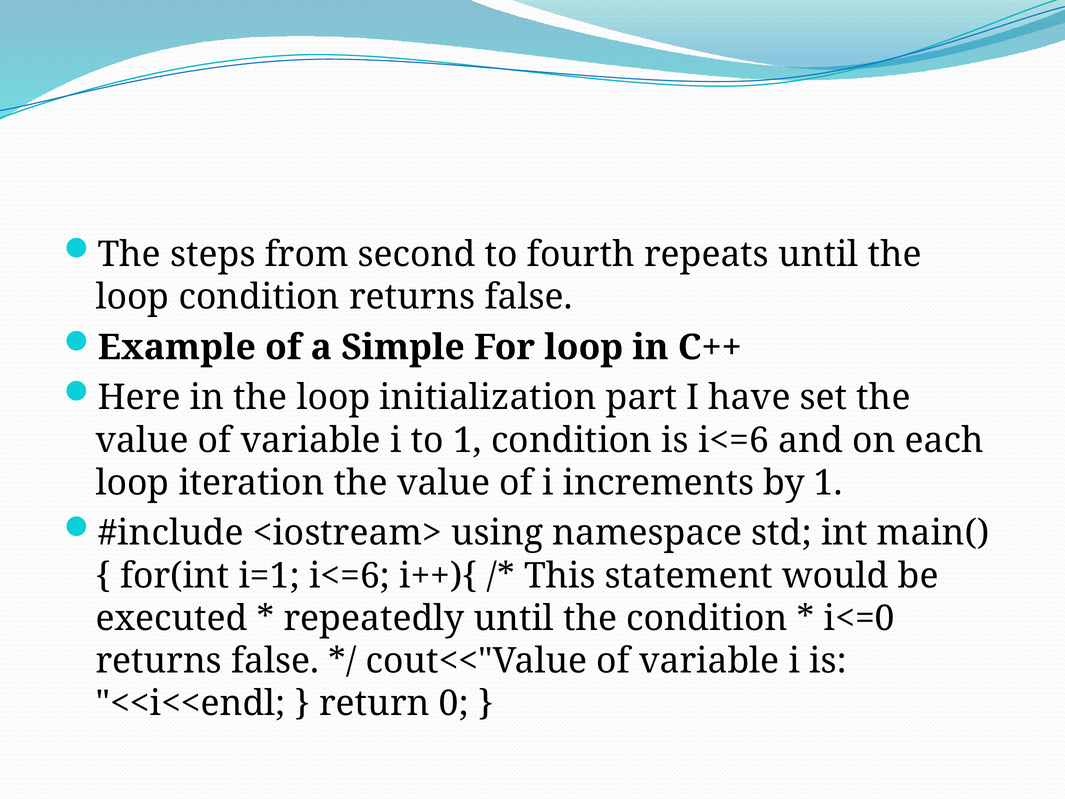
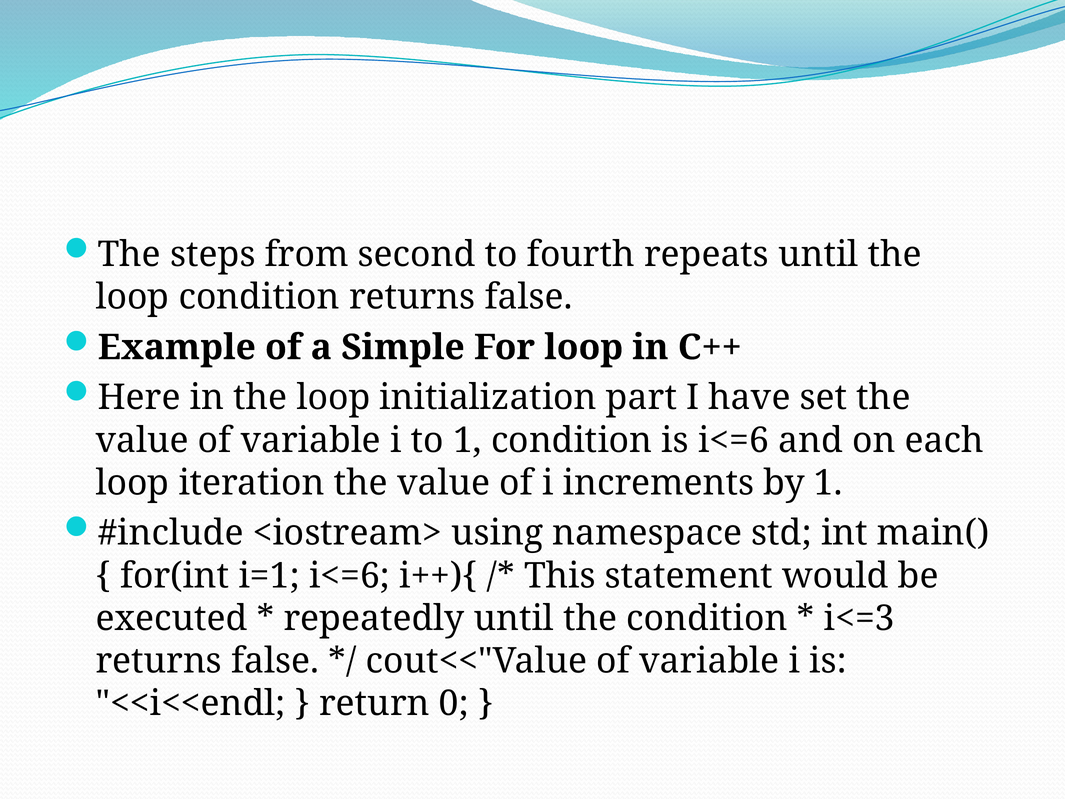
i<=0: i<=0 -> i<=3
